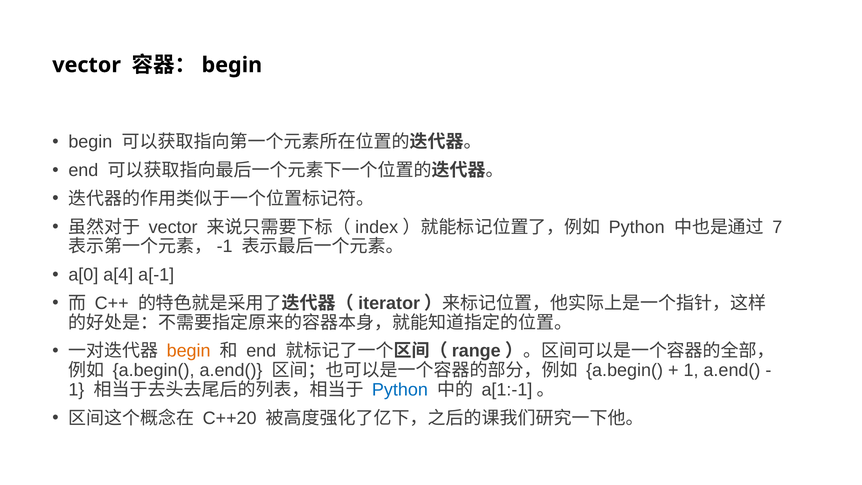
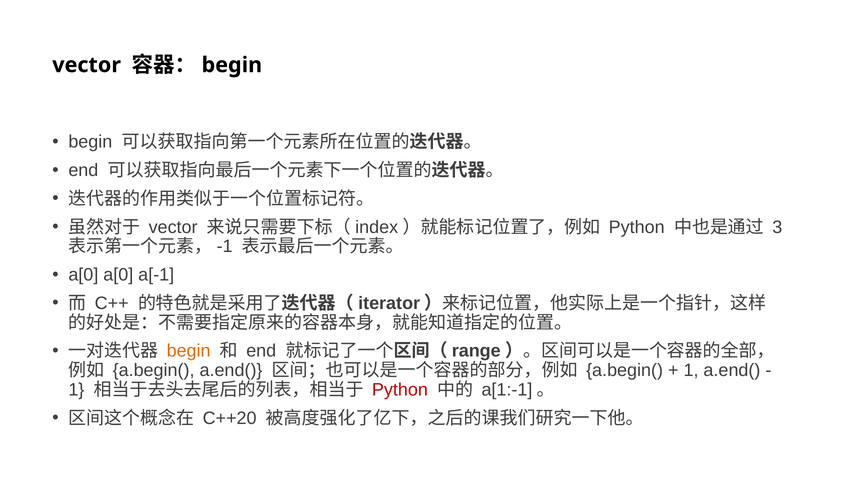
7: 7 -> 3
a[0 a[4: a[4 -> a[0
Python at (400, 390) colour: blue -> red
